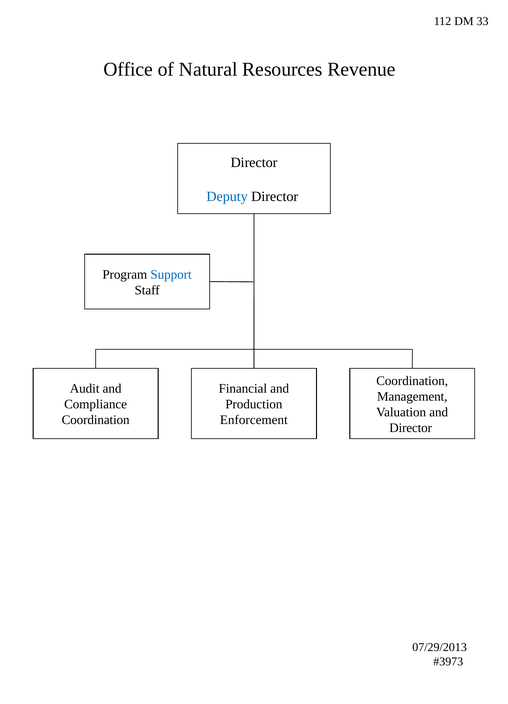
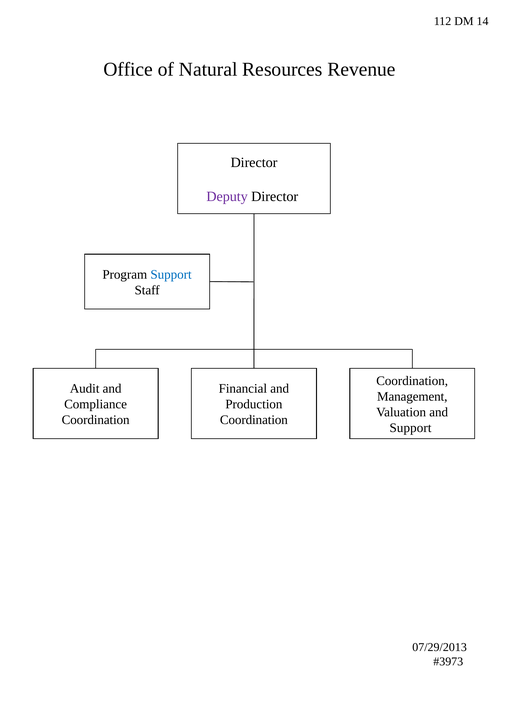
33: 33 -> 14
Deputy colour: blue -> purple
Enforcement at (254, 420): Enforcement -> Coordination
Director at (411, 427): Director -> Support
